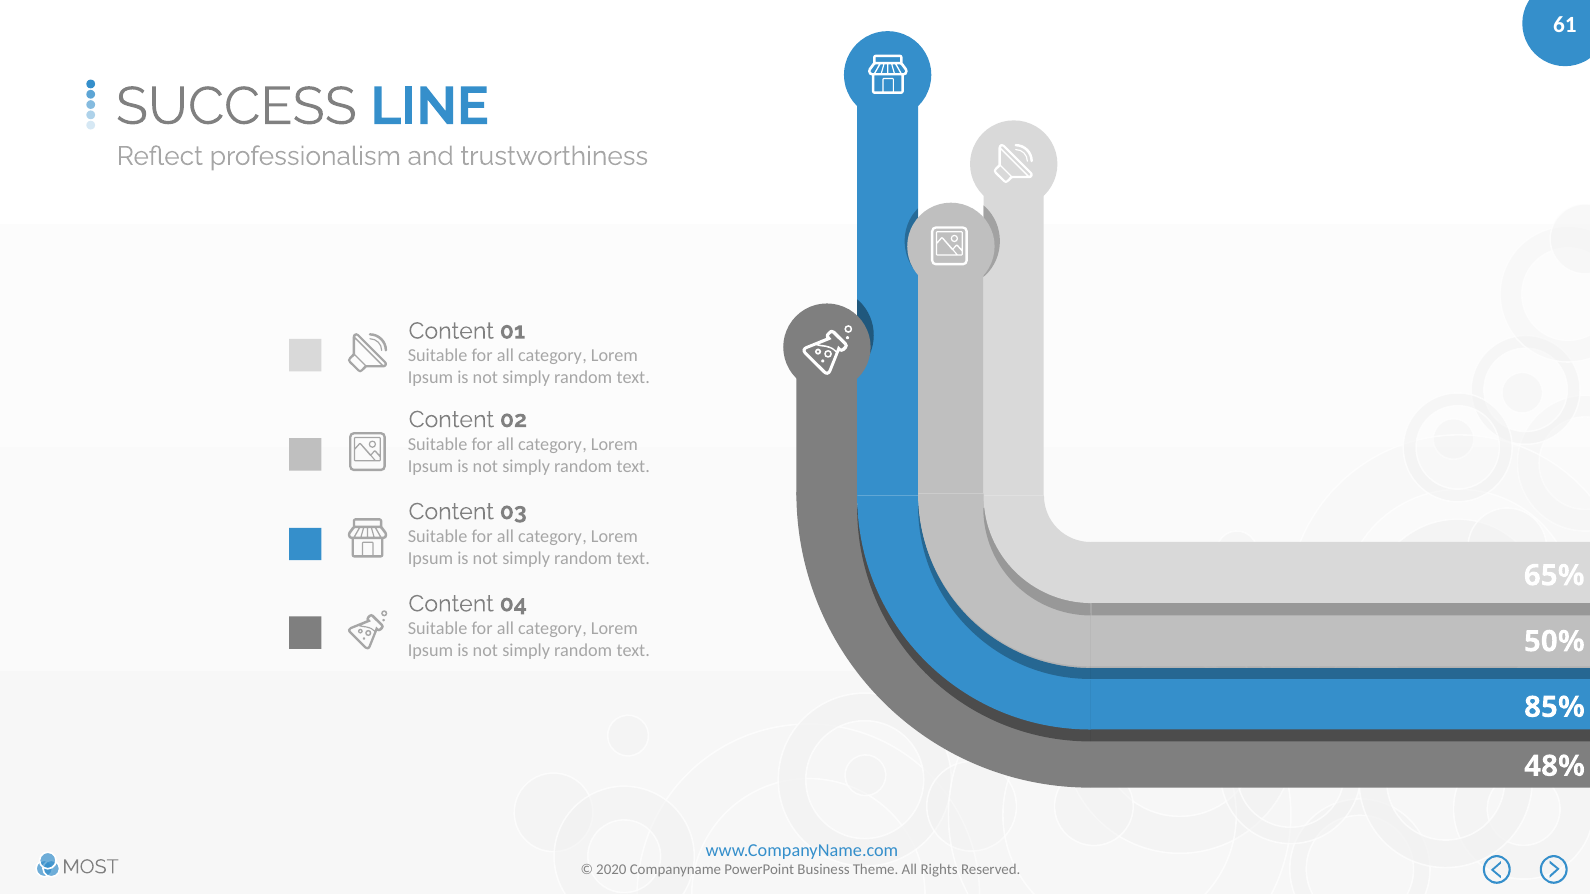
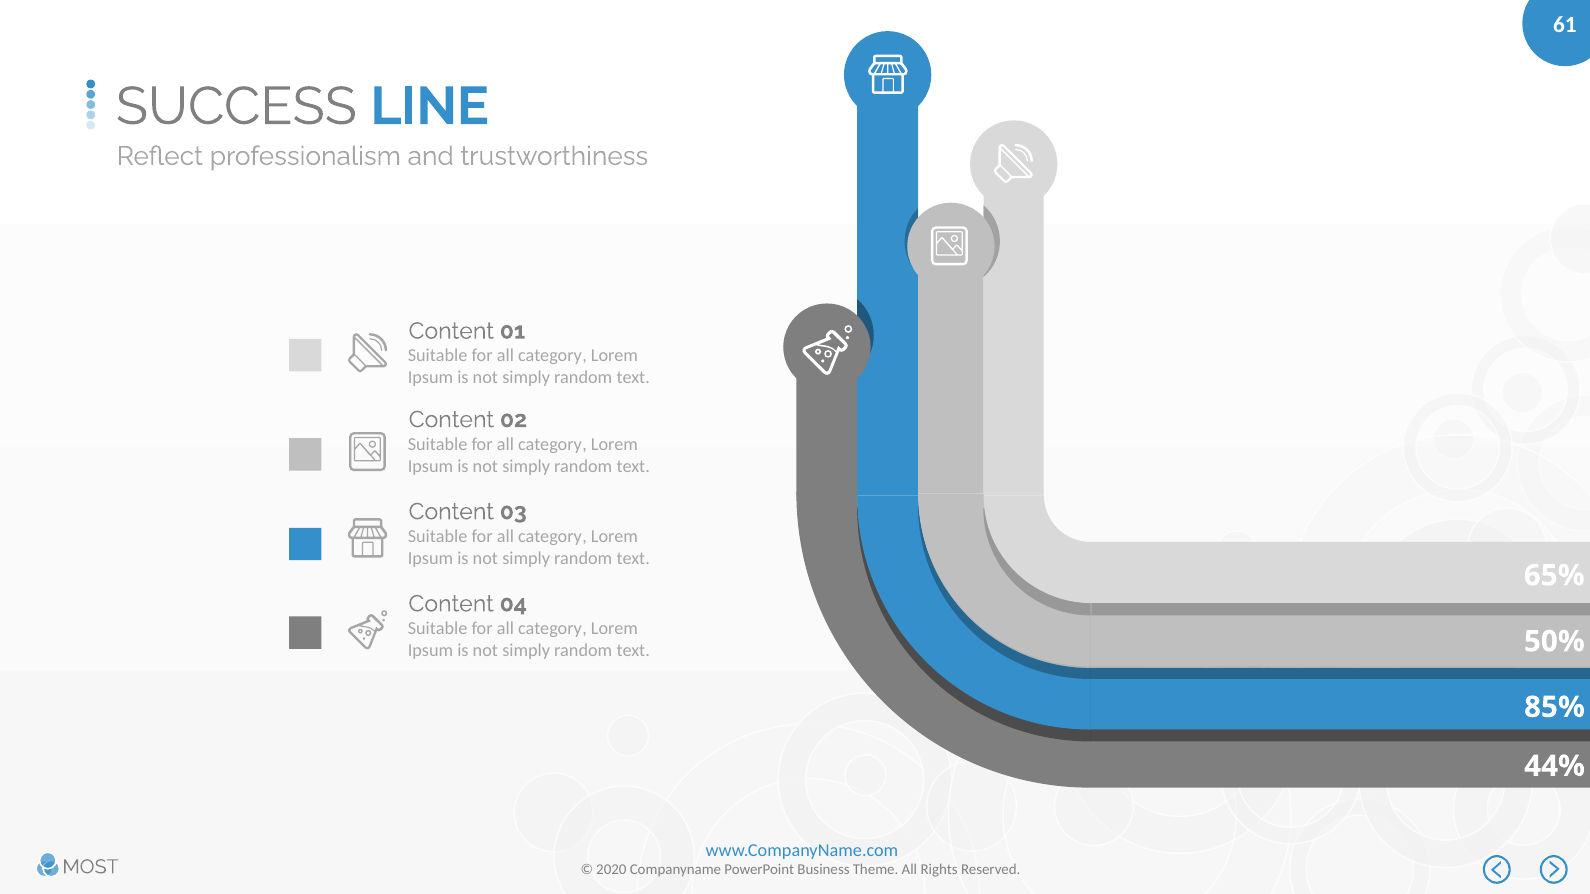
48%: 48% -> 44%
